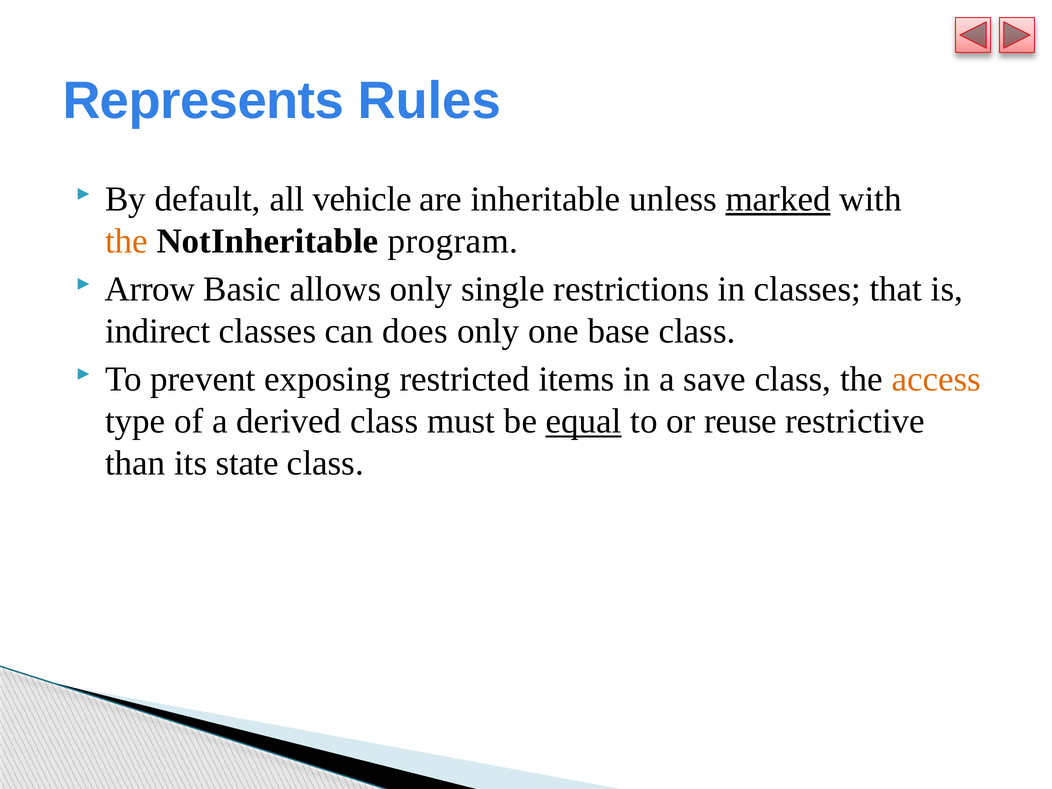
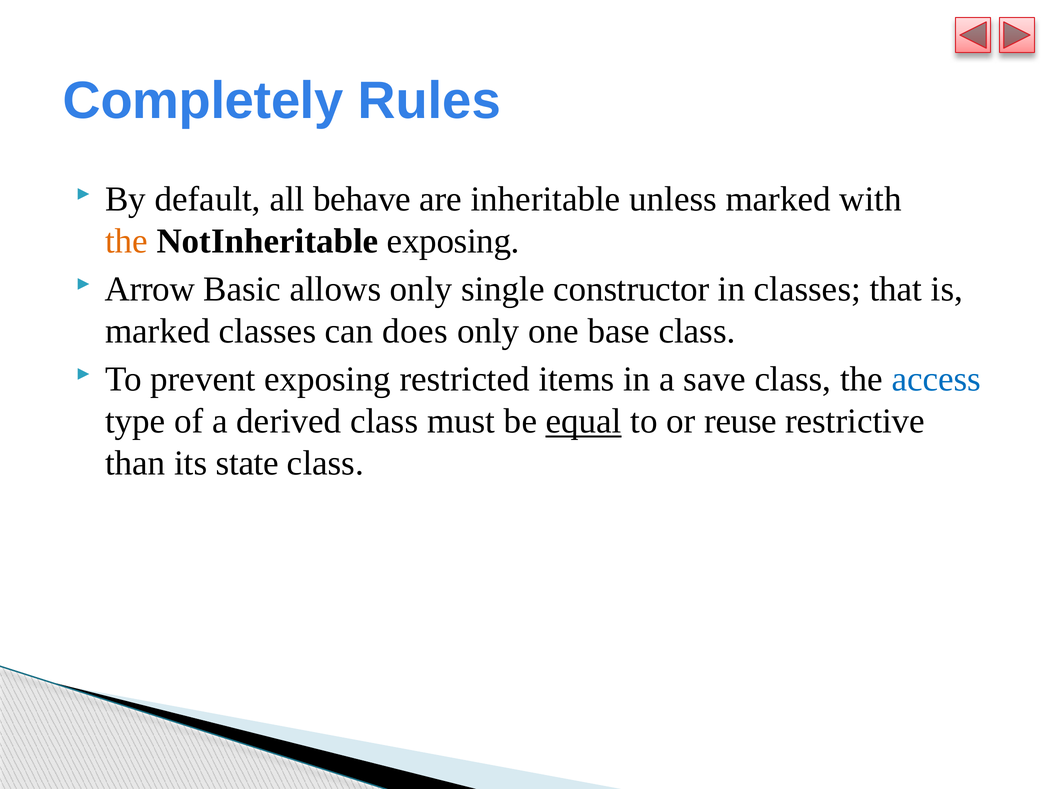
Represents: Represents -> Completely
vehicle: vehicle -> behave
marked at (778, 199) underline: present -> none
NotInheritable program: program -> exposing
restrictions: restrictions -> constructor
indirect at (158, 331): indirect -> marked
access colour: orange -> blue
